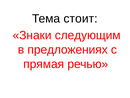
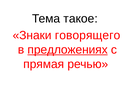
стоит: стоит -> такое
следующим: следующим -> говорящего
предложениях underline: none -> present
